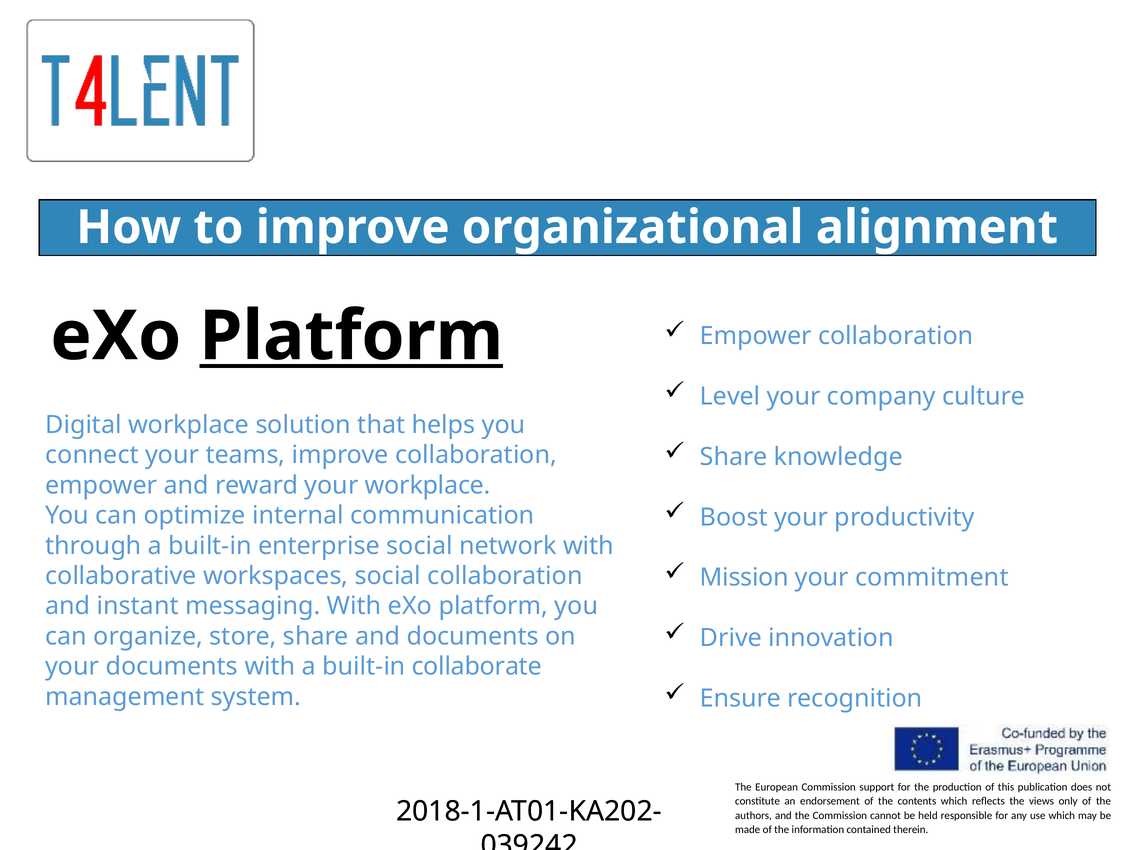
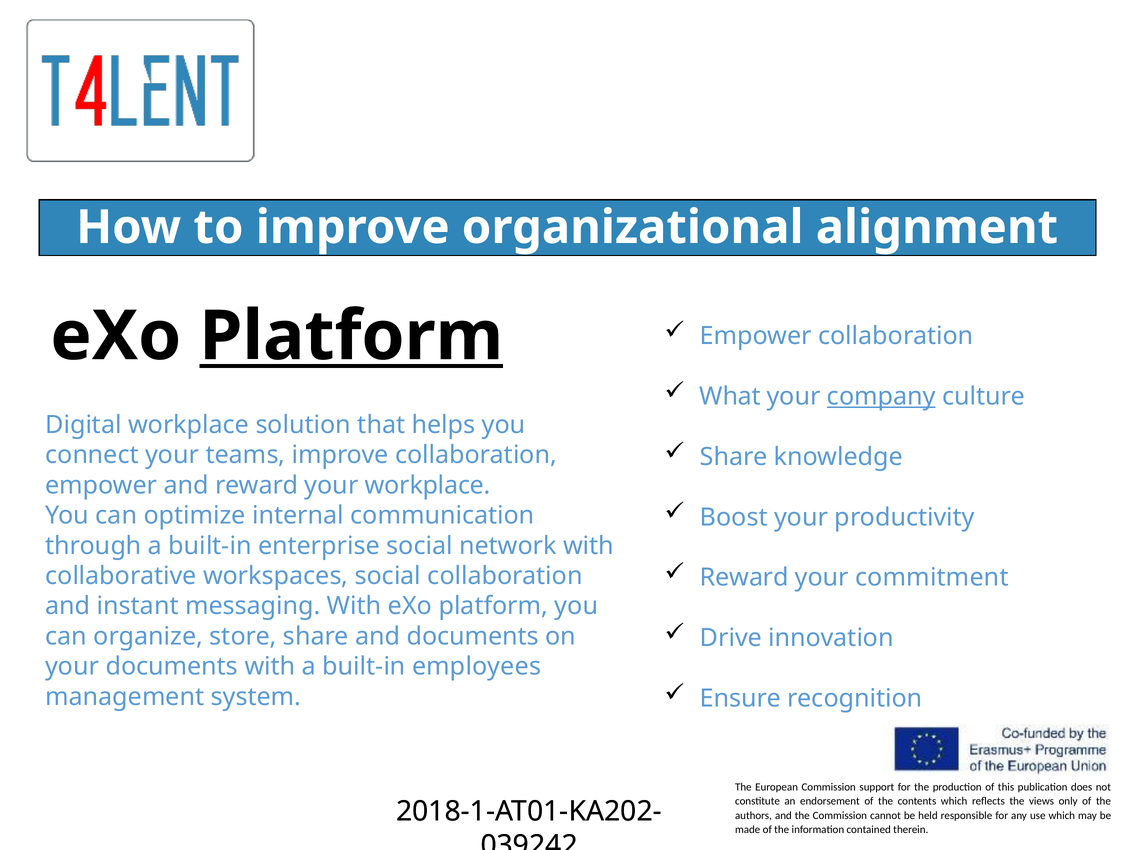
Level: Level -> What
company underline: none -> present
Mission at (744, 578): Mission -> Reward
collaborate: collaborate -> employees
